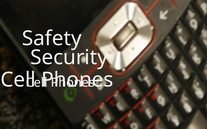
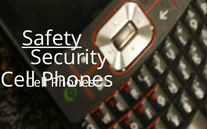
Safety underline: none -> present
